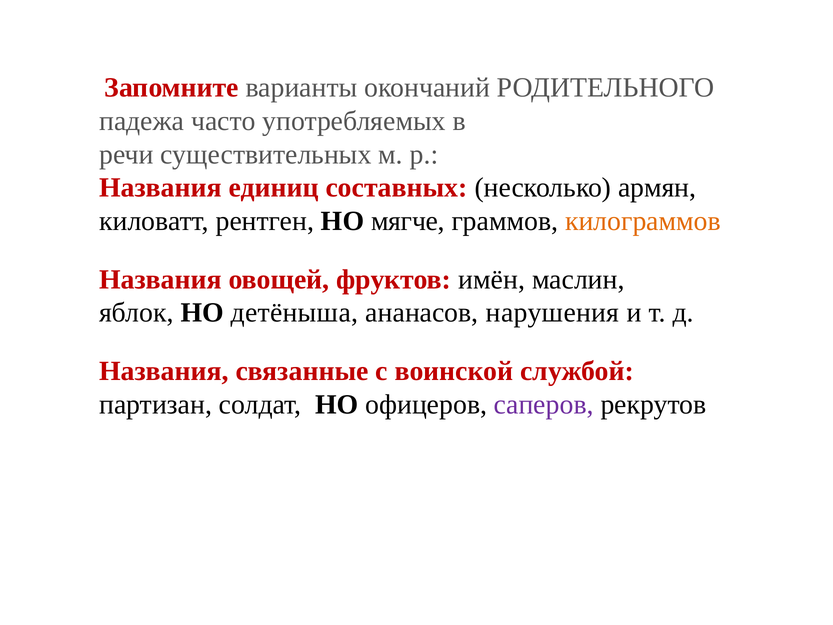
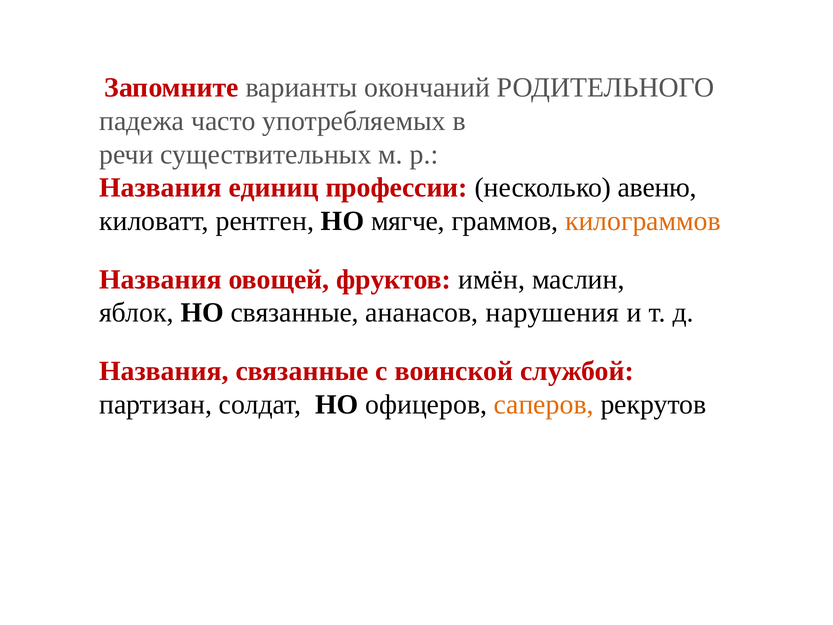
составных: составных -> профессии
армян: армян -> авеню
НО детёныша: детёныша -> связанные
саперов colour: purple -> orange
